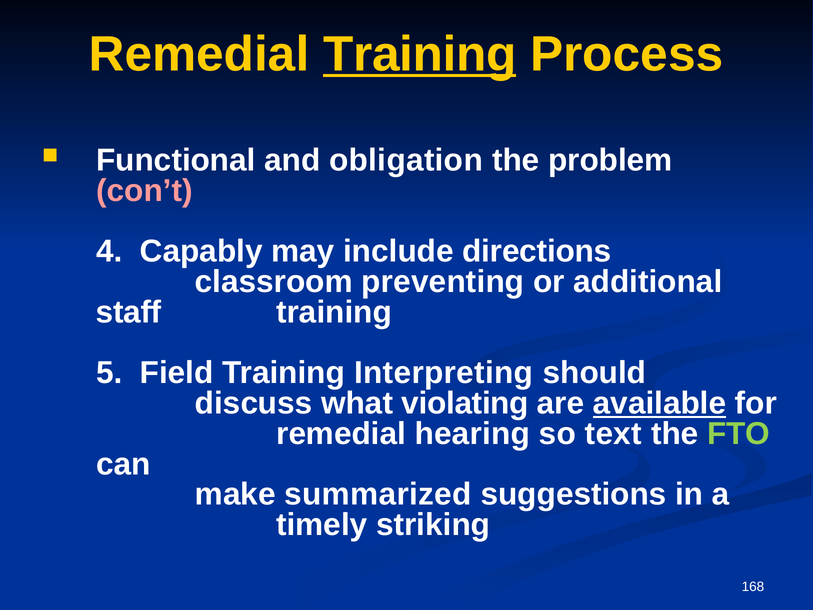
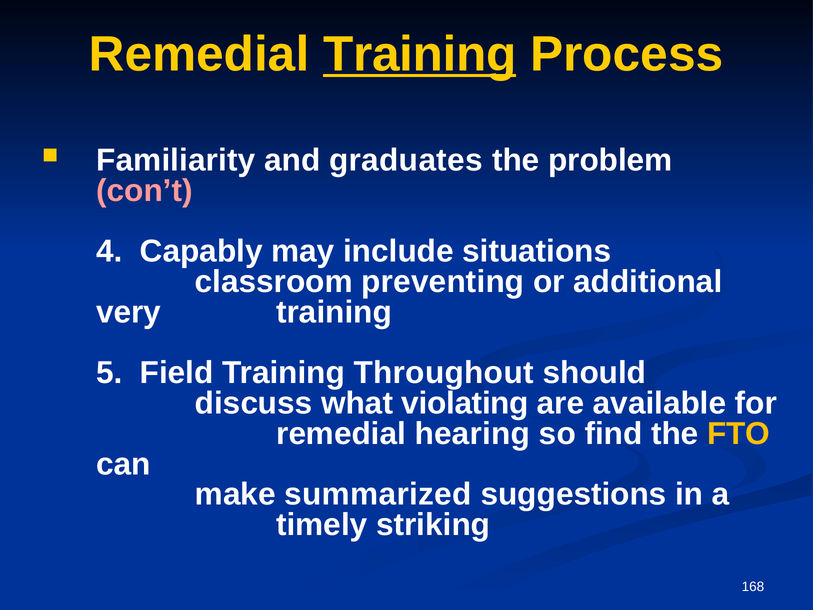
Functional: Functional -> Familiarity
obligation: obligation -> graduates
directions: directions -> situations
staff: staff -> very
Interpreting: Interpreting -> Throughout
available underline: present -> none
text: text -> find
FTO colour: light green -> yellow
